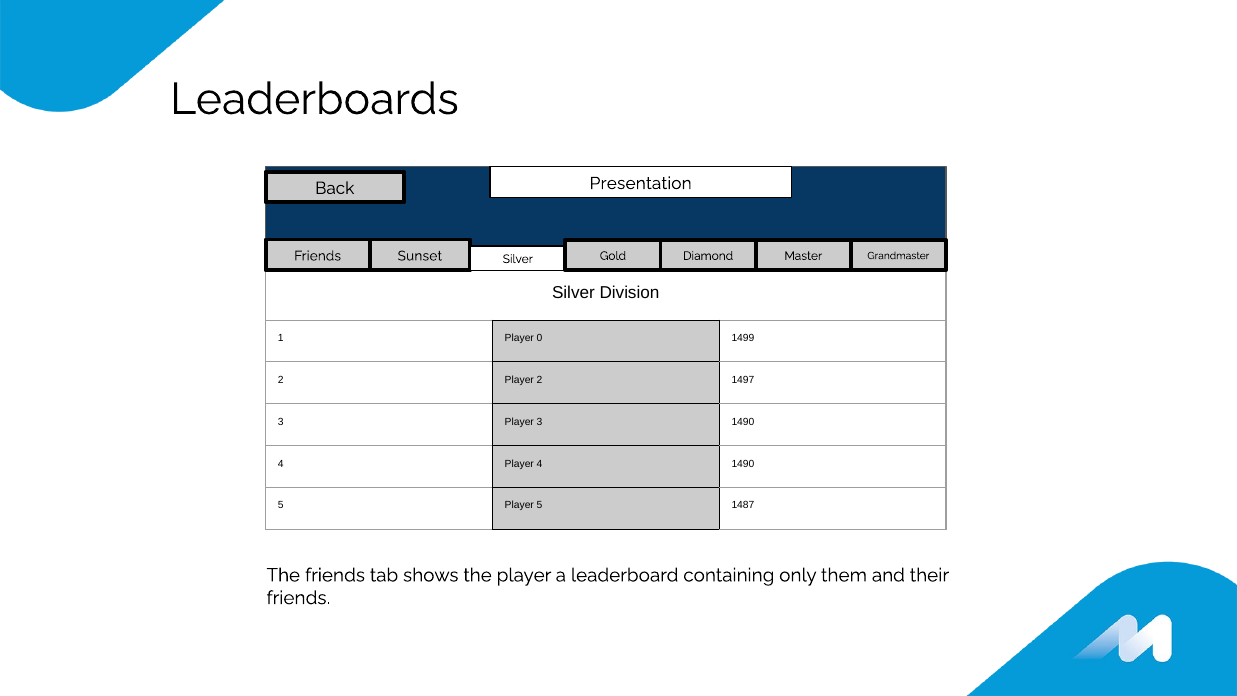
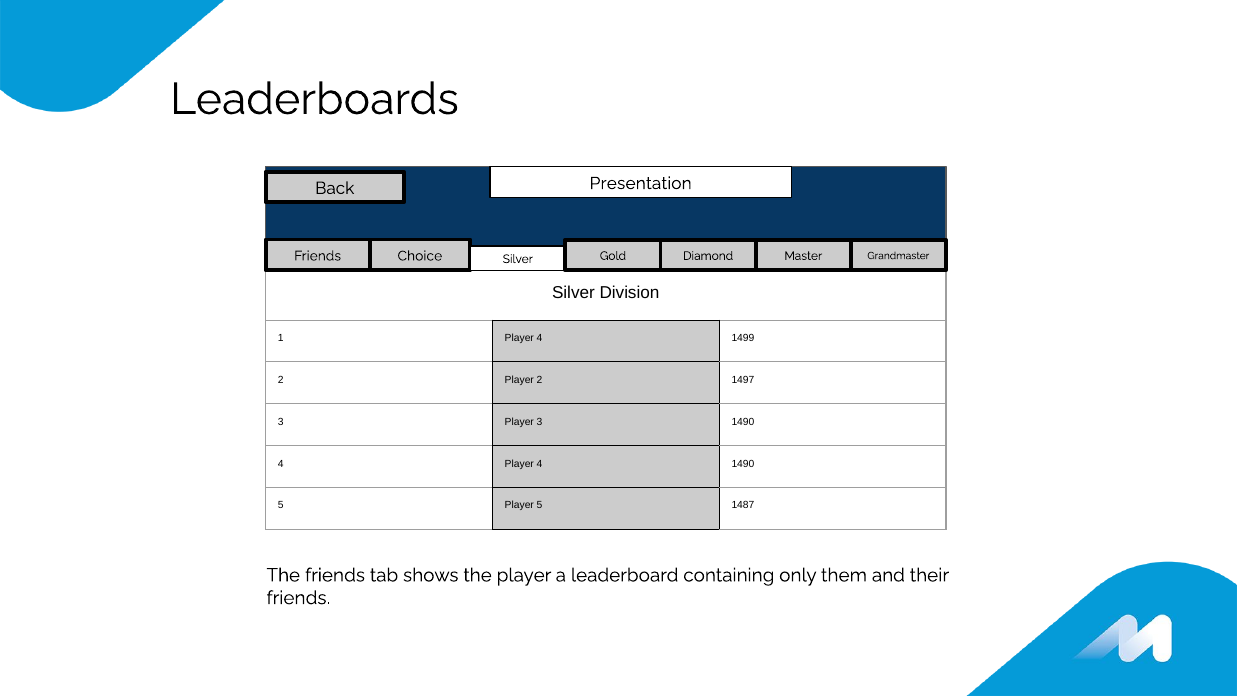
Sunset: Sunset -> Choice
1 Player 0: 0 -> 4
